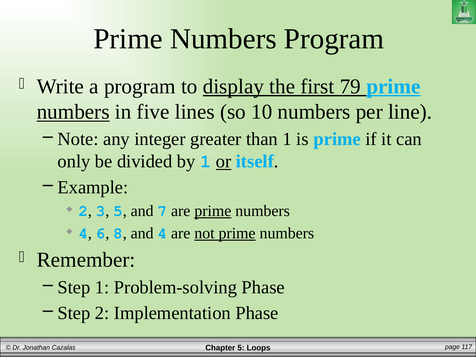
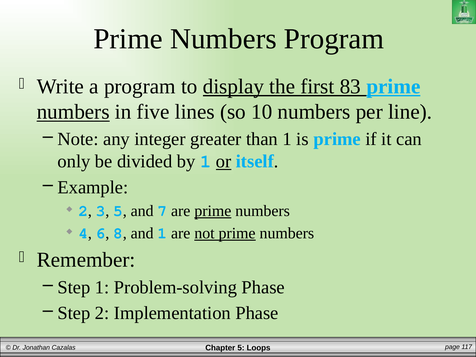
79: 79 -> 83
and 4: 4 -> 1
